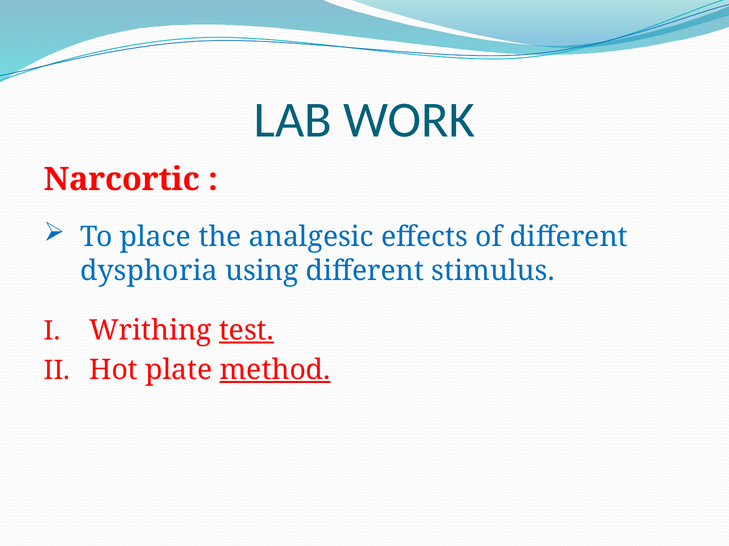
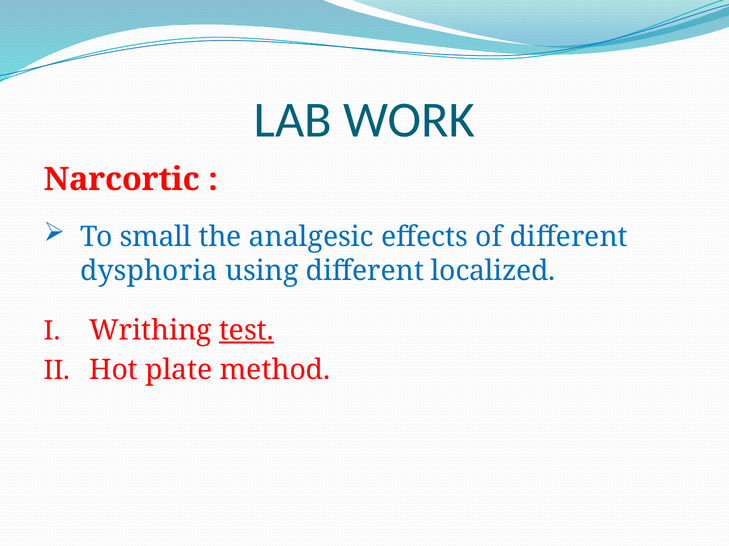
place: place -> small
stimulus: stimulus -> localized
method underline: present -> none
